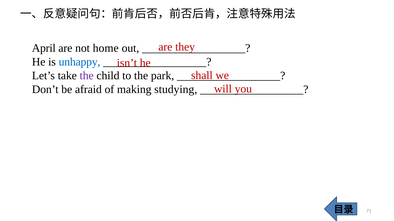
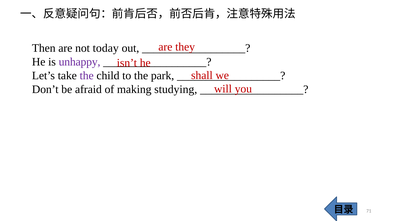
April: April -> Then
home: home -> today
unhappy colour: blue -> purple
